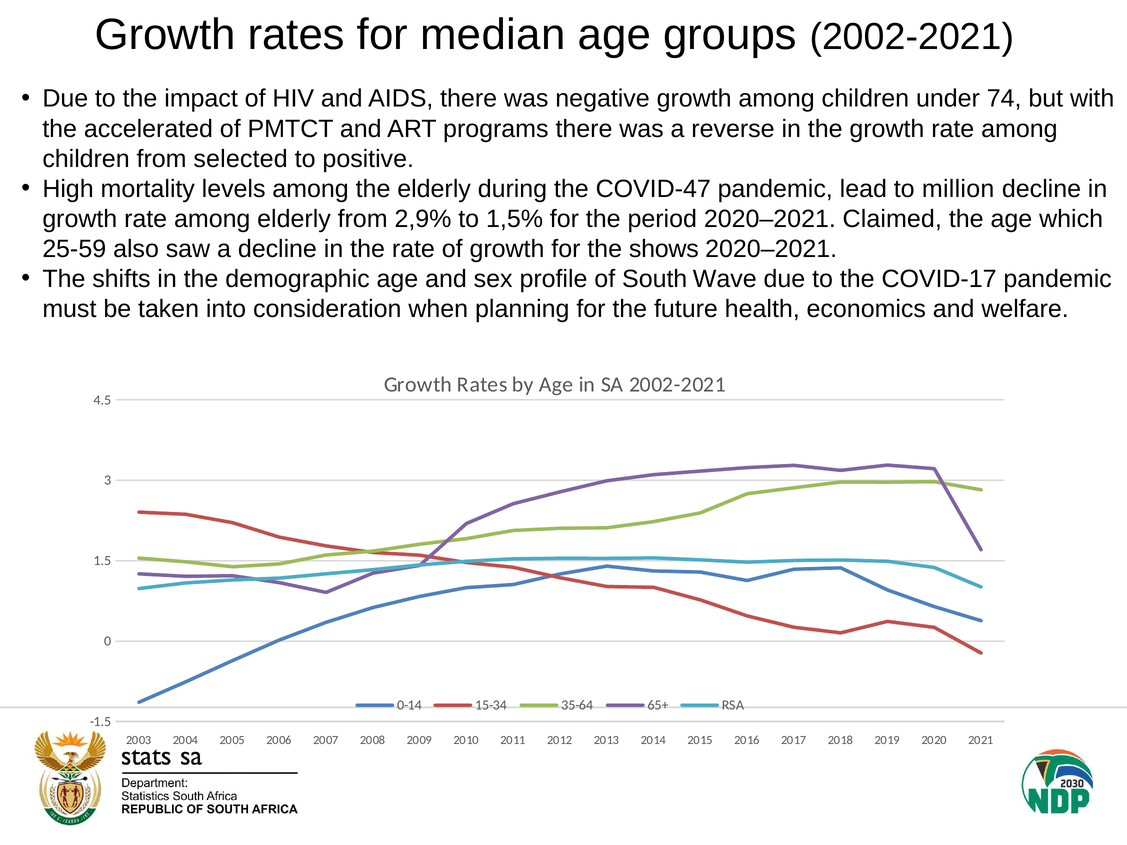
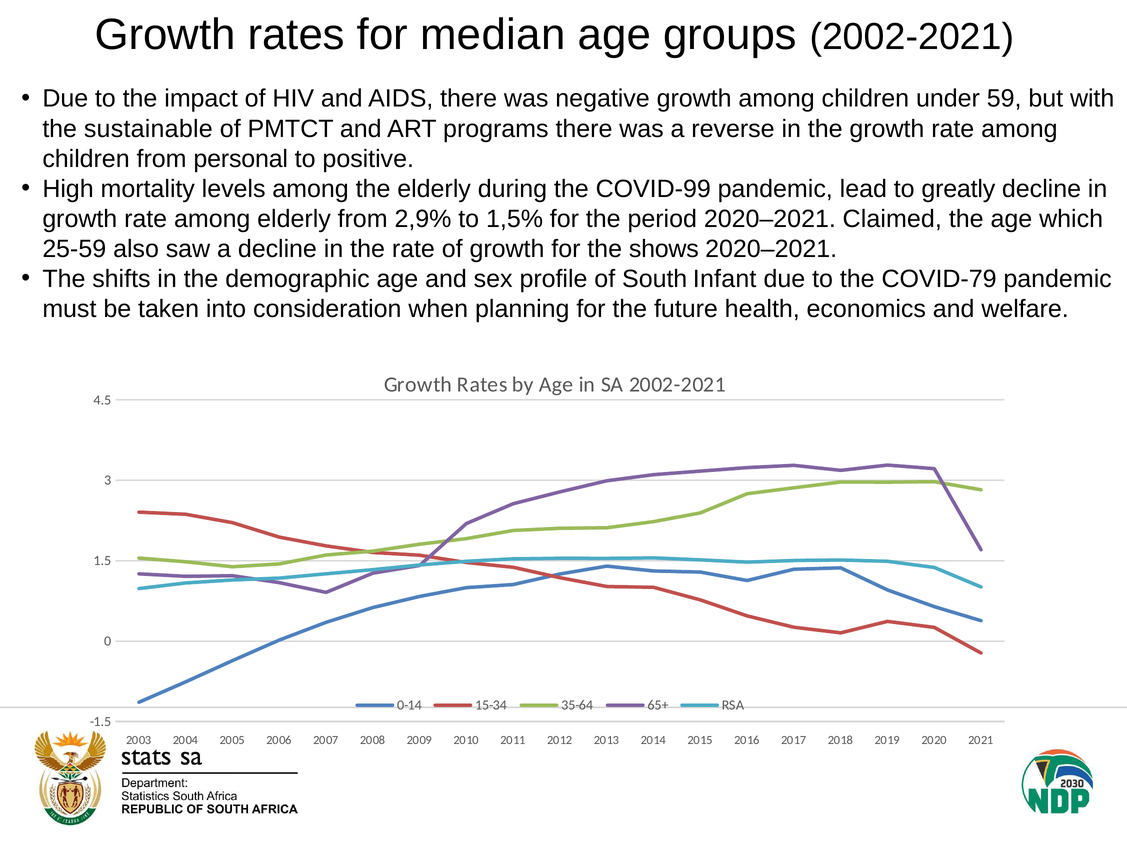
74: 74 -> 59
accelerated: accelerated -> sustainable
selected: selected -> personal
COVID-47: COVID-47 -> COVID-99
million: million -> greatly
Wave: Wave -> Infant
COVID-17: COVID-17 -> COVID-79
